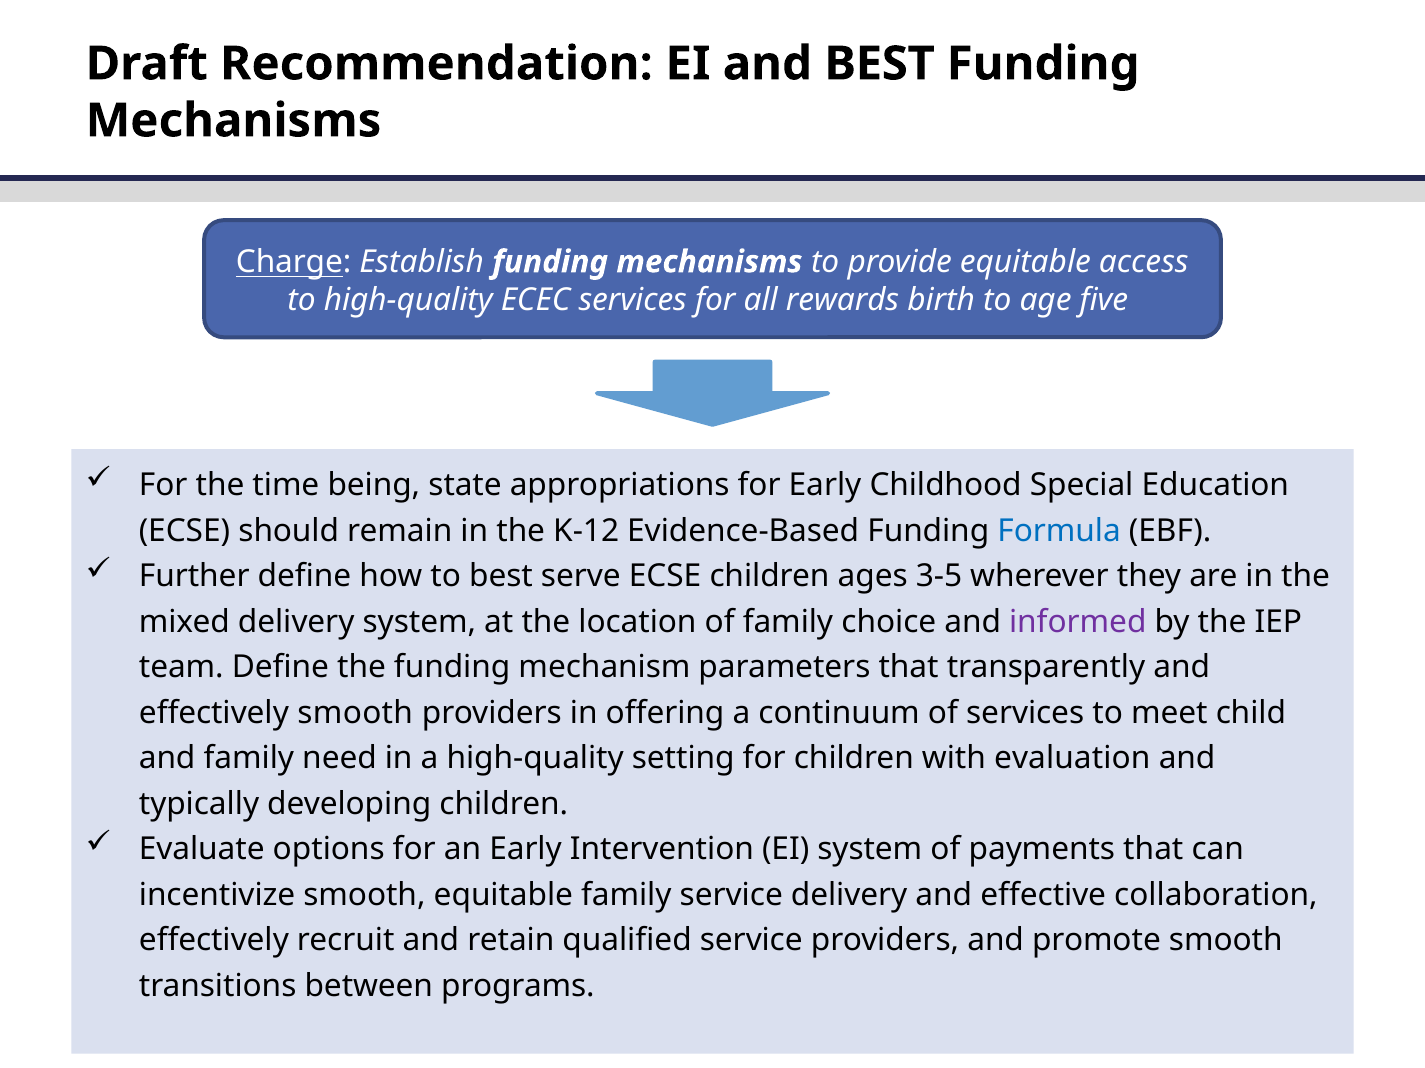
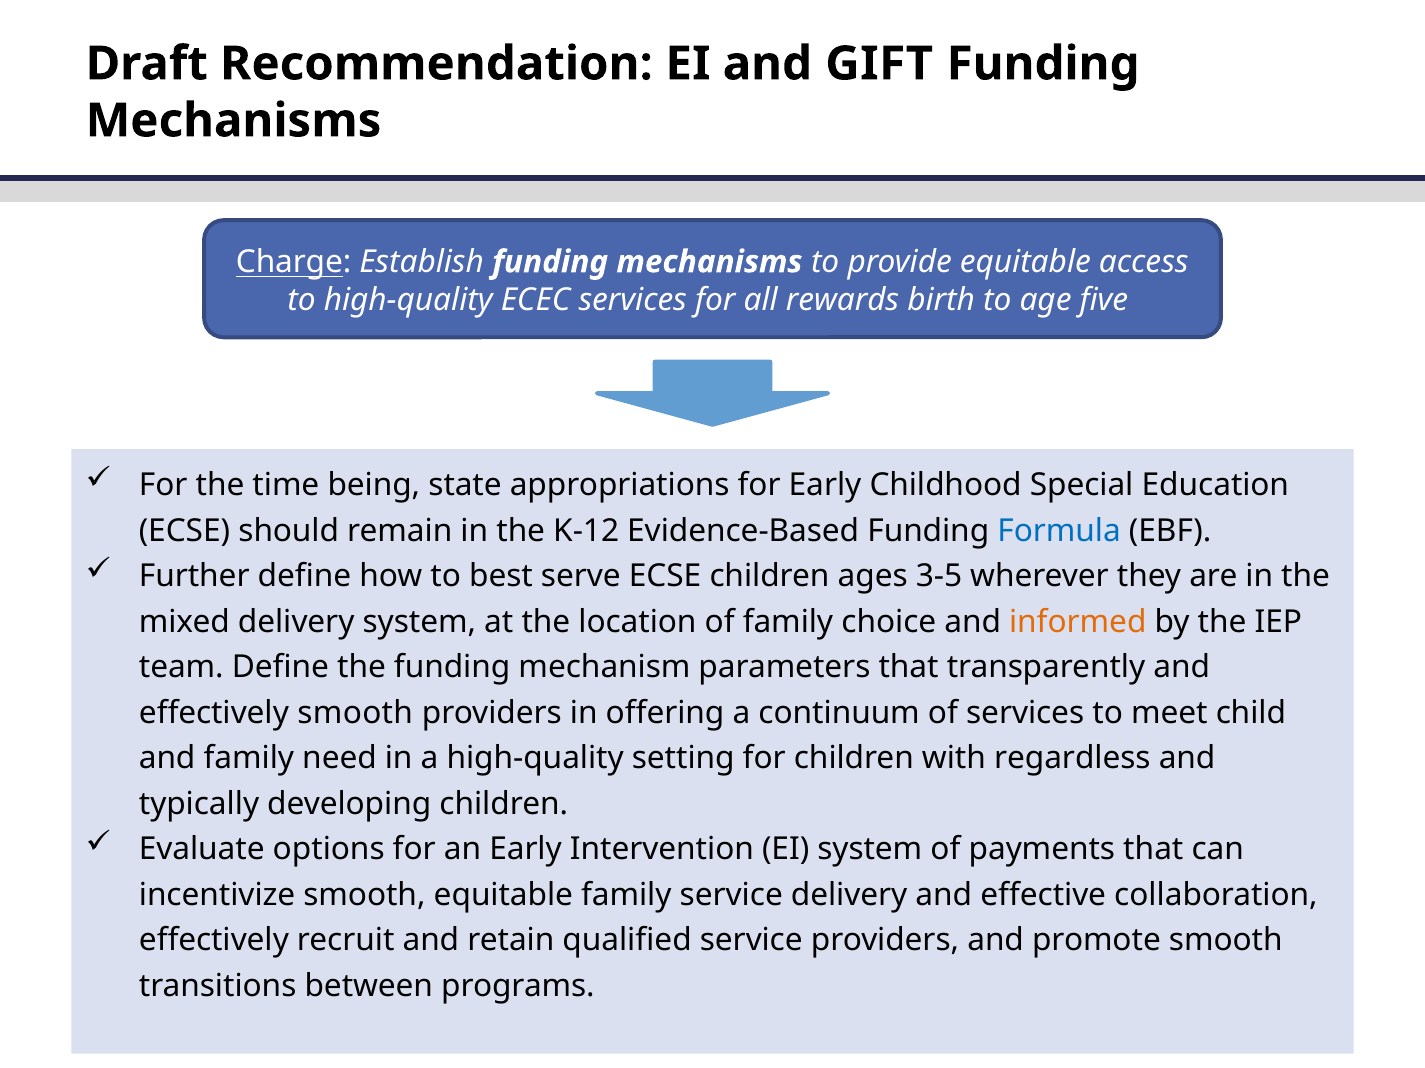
and BEST: BEST -> GIFT
informed colour: purple -> orange
evaluation: evaluation -> regardless
